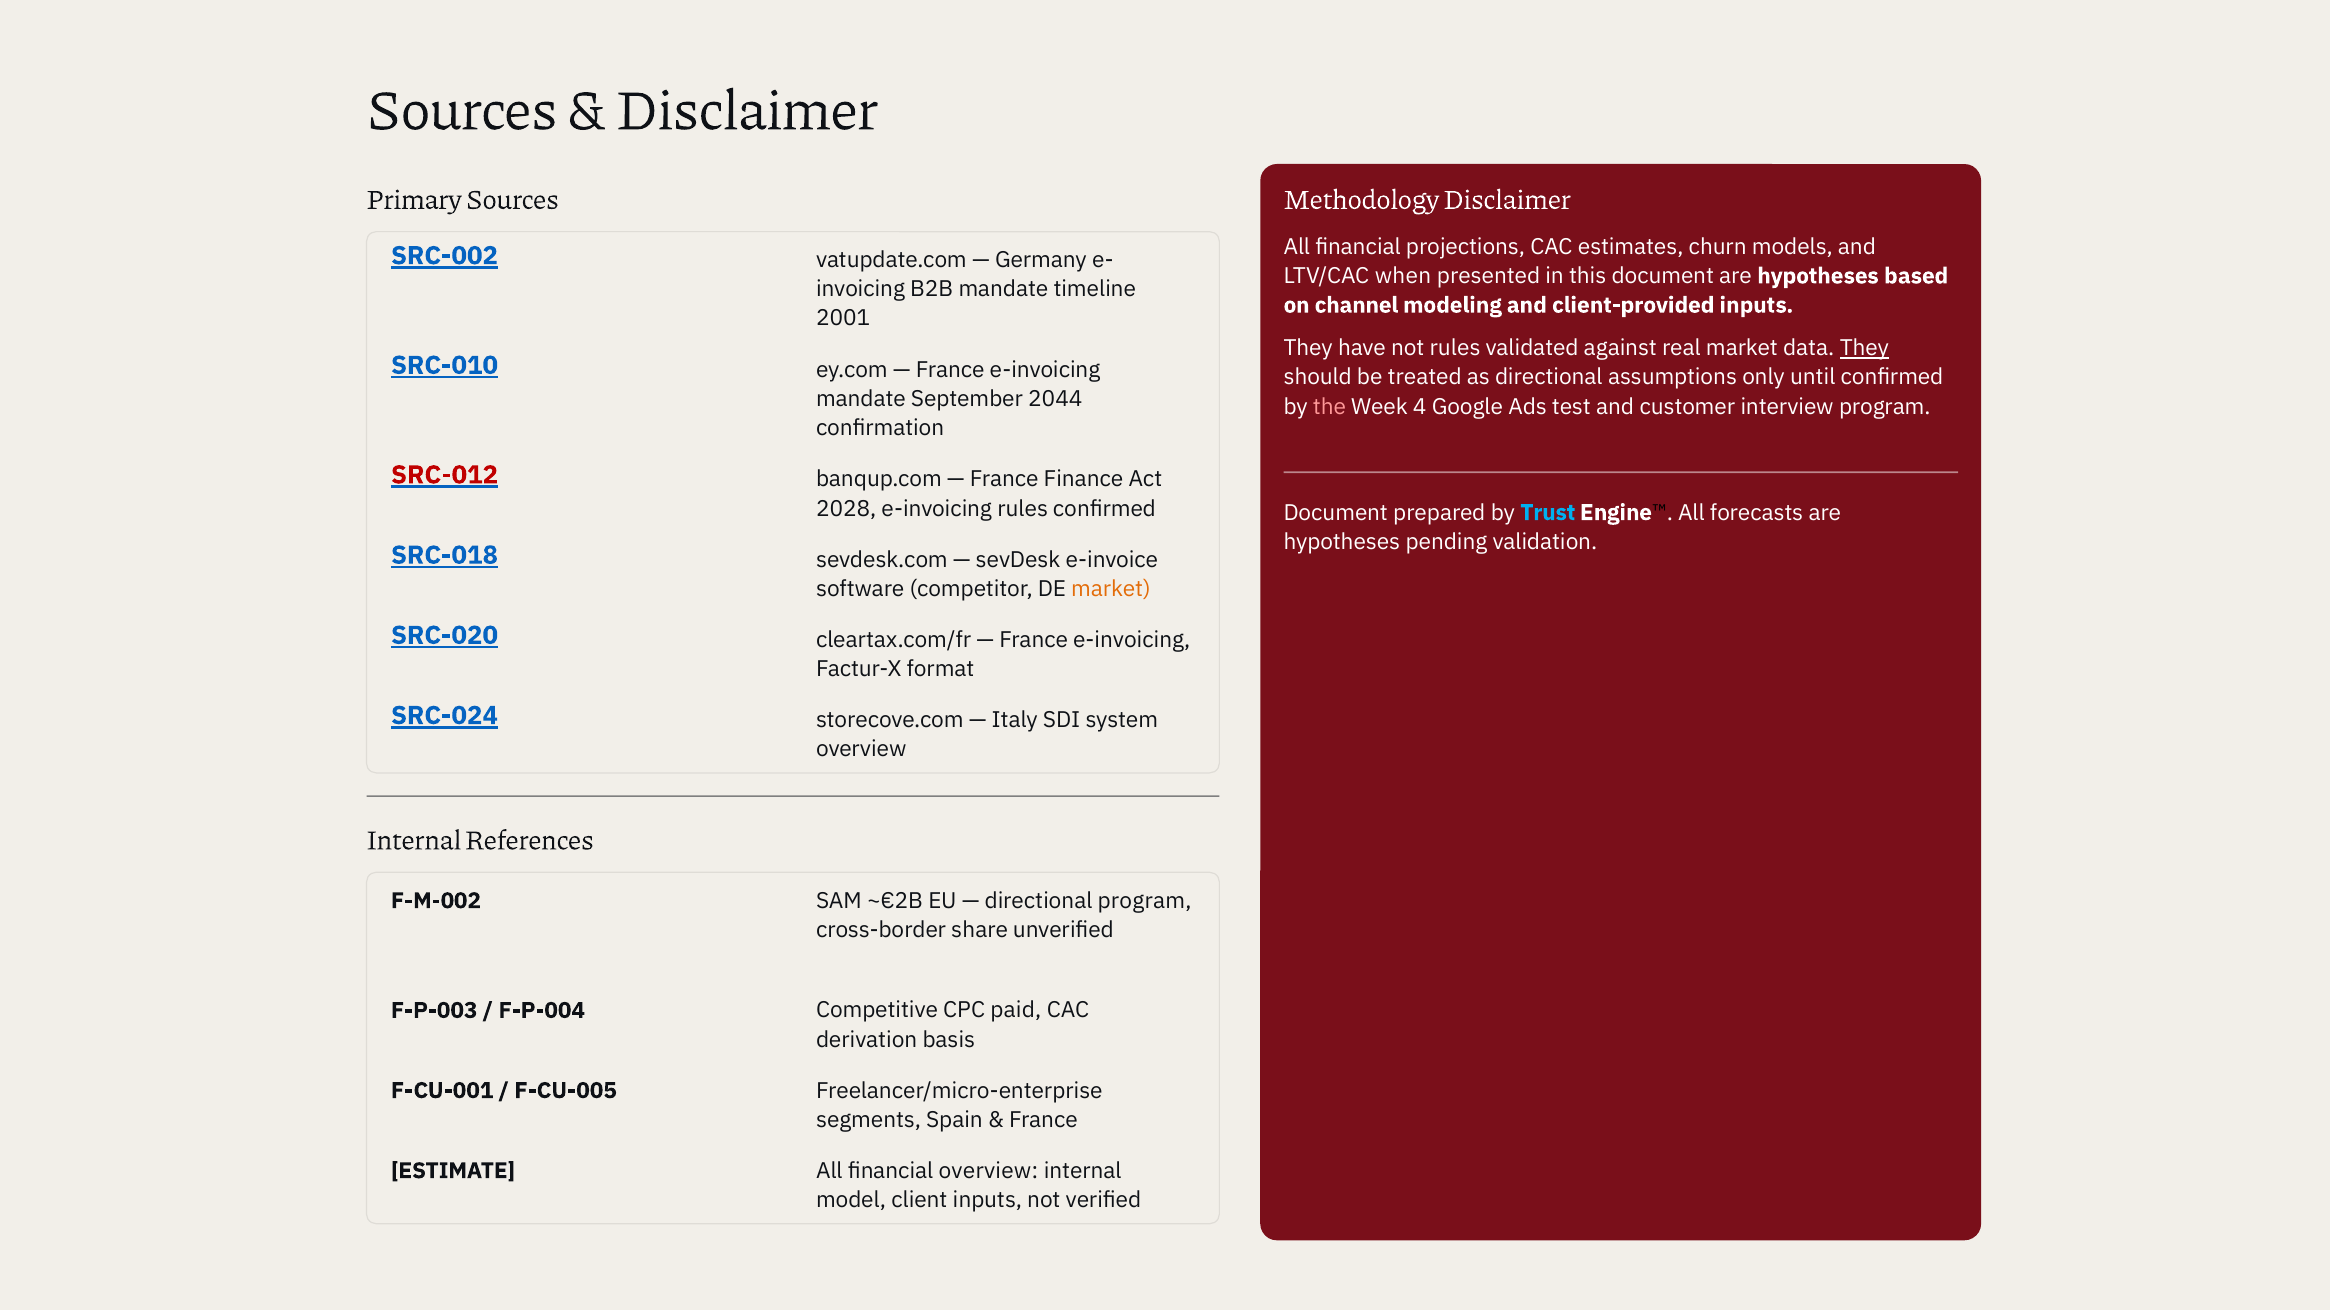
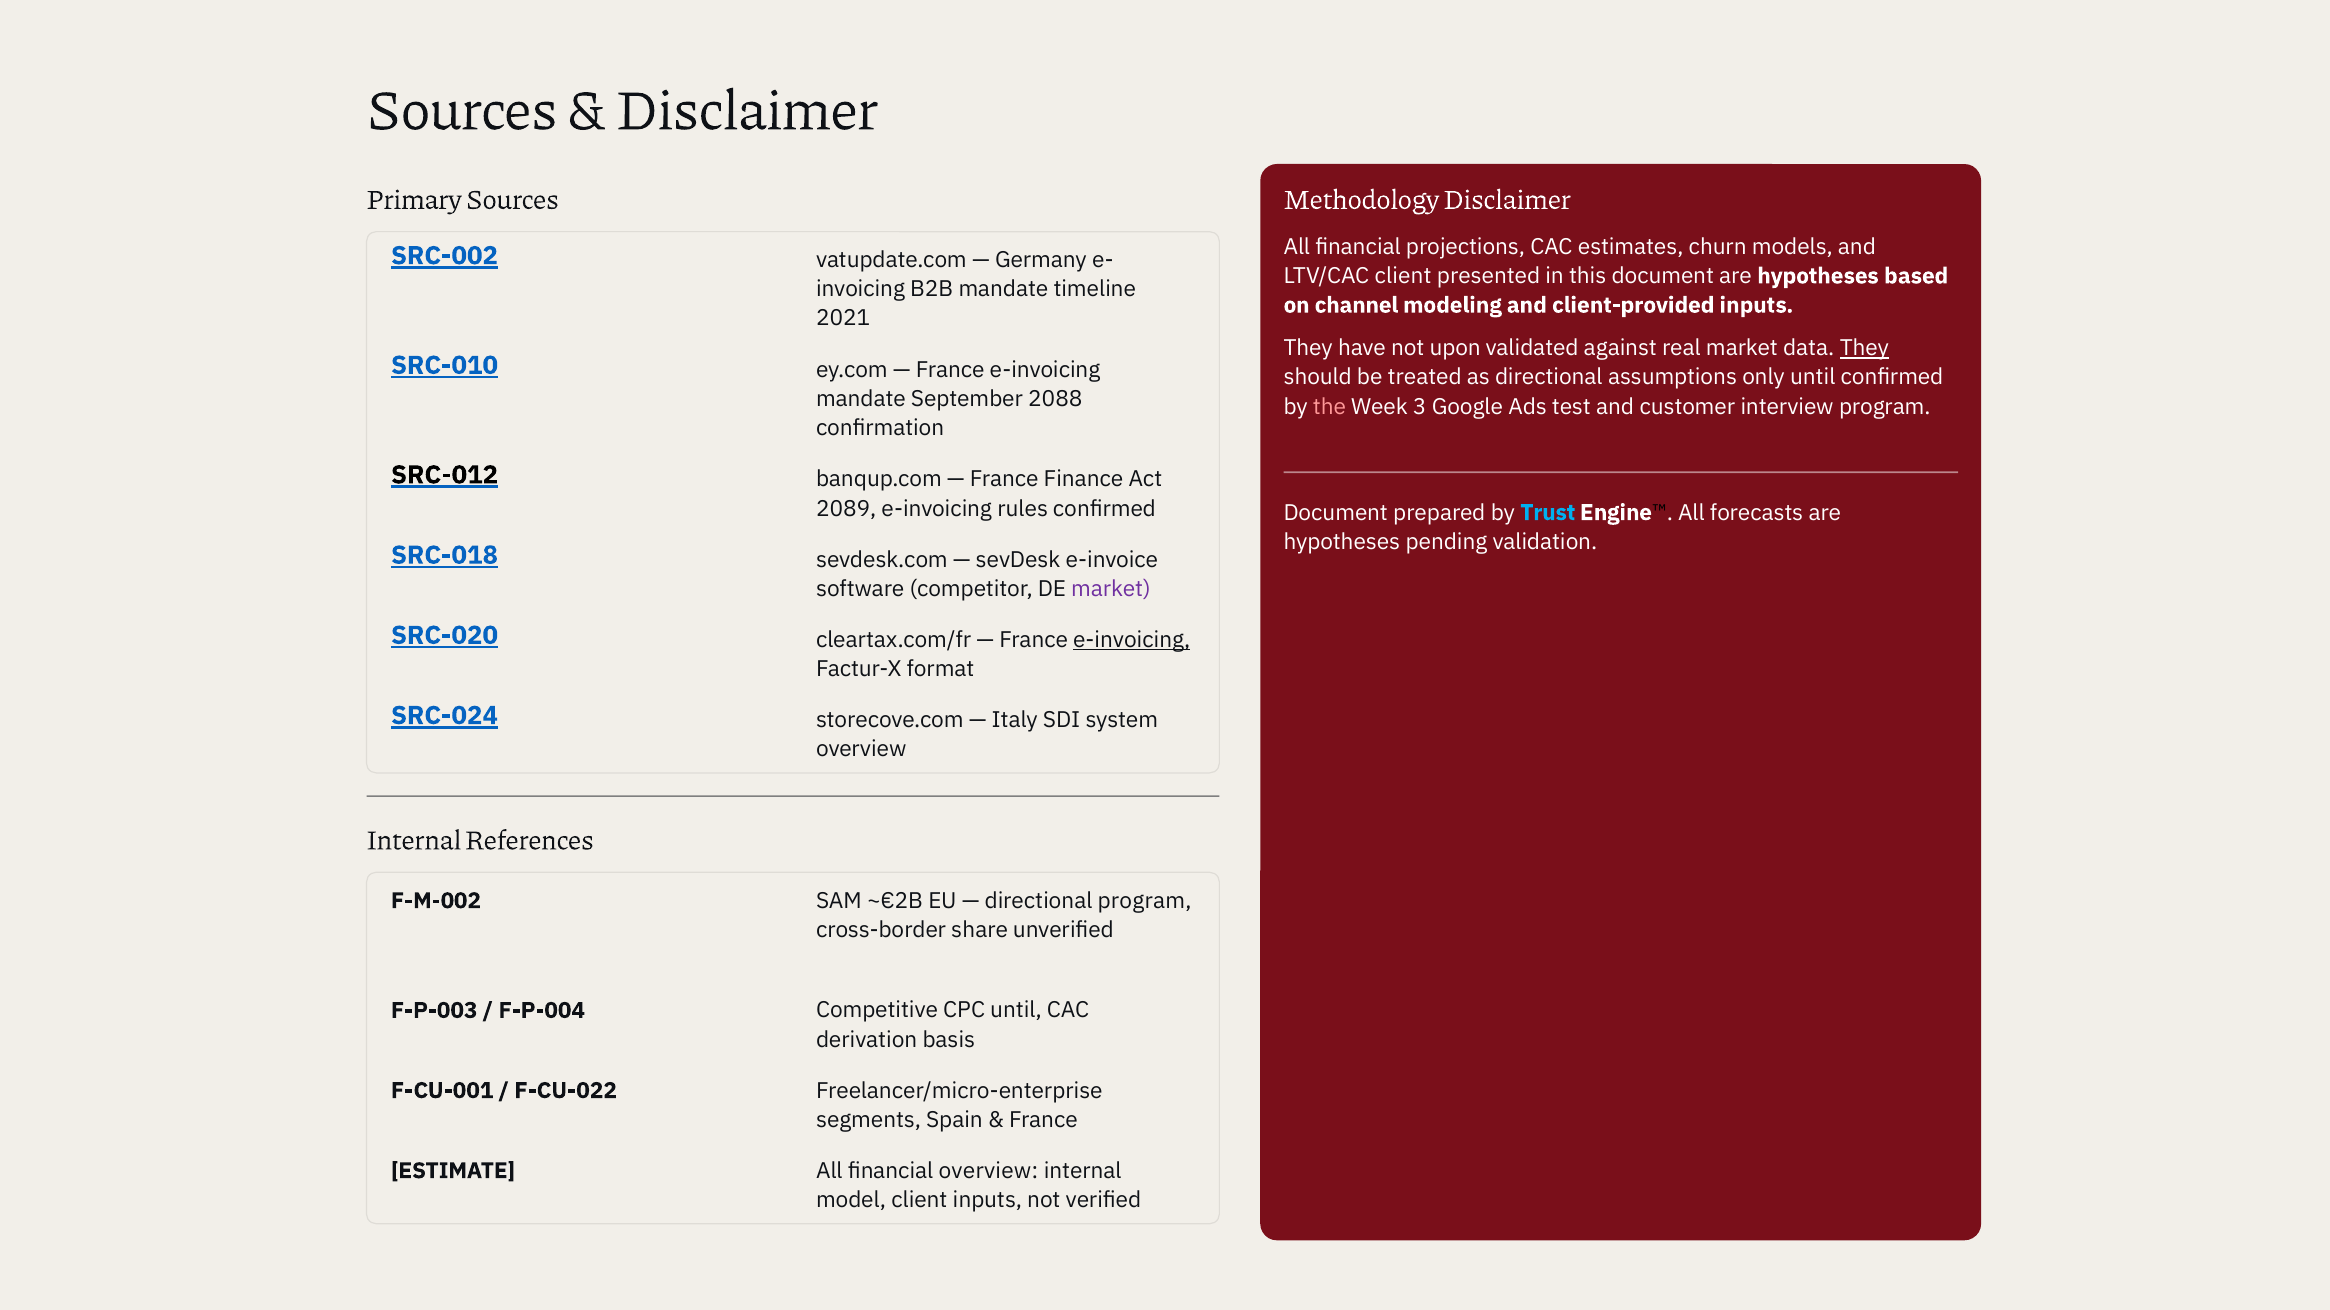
LTV/CAC when: when -> client
2001: 2001 -> 2021
not rules: rules -> upon
2044: 2044 -> 2088
4: 4 -> 3
SRC-012 colour: red -> black
2028: 2028 -> 2089
market at (1111, 589) colour: orange -> purple
e-invoicing at (1132, 640) underline: none -> present
CPC paid: paid -> until
F-CU-005: F-CU-005 -> F-CU-022
